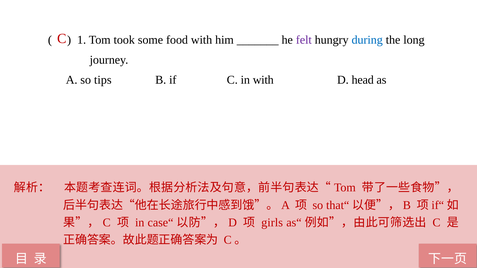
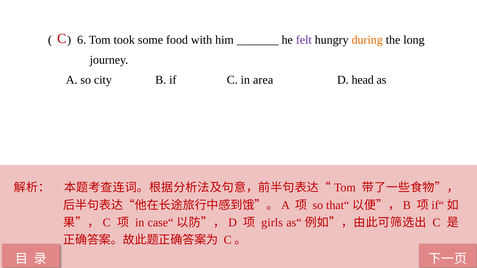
1: 1 -> 6
during colour: blue -> orange
tips: tips -> city
in with: with -> area
